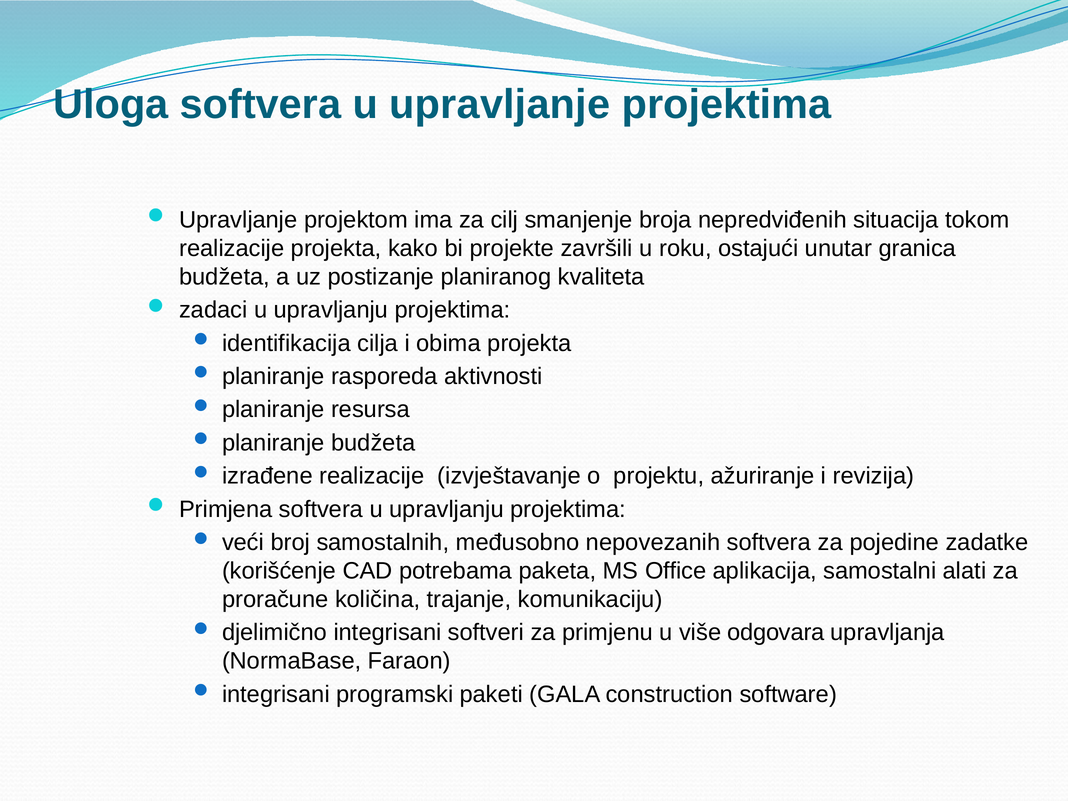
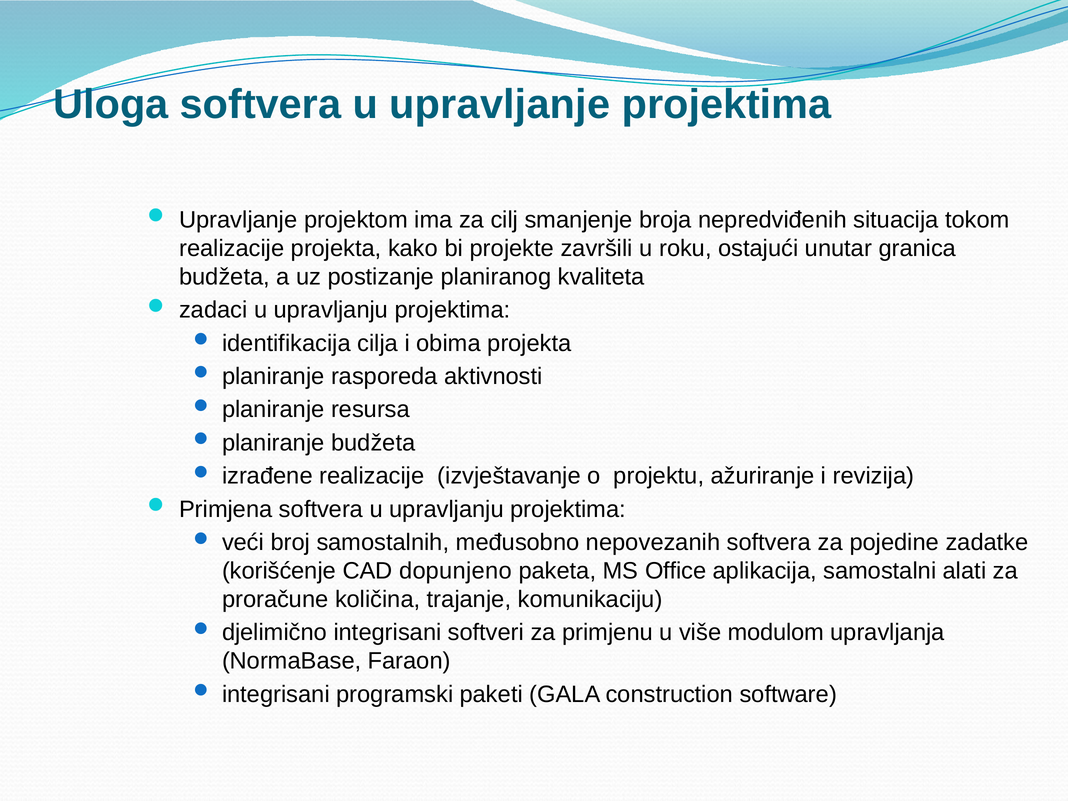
potrebama: potrebama -> dopunjeno
odgovara: odgovara -> modulom
